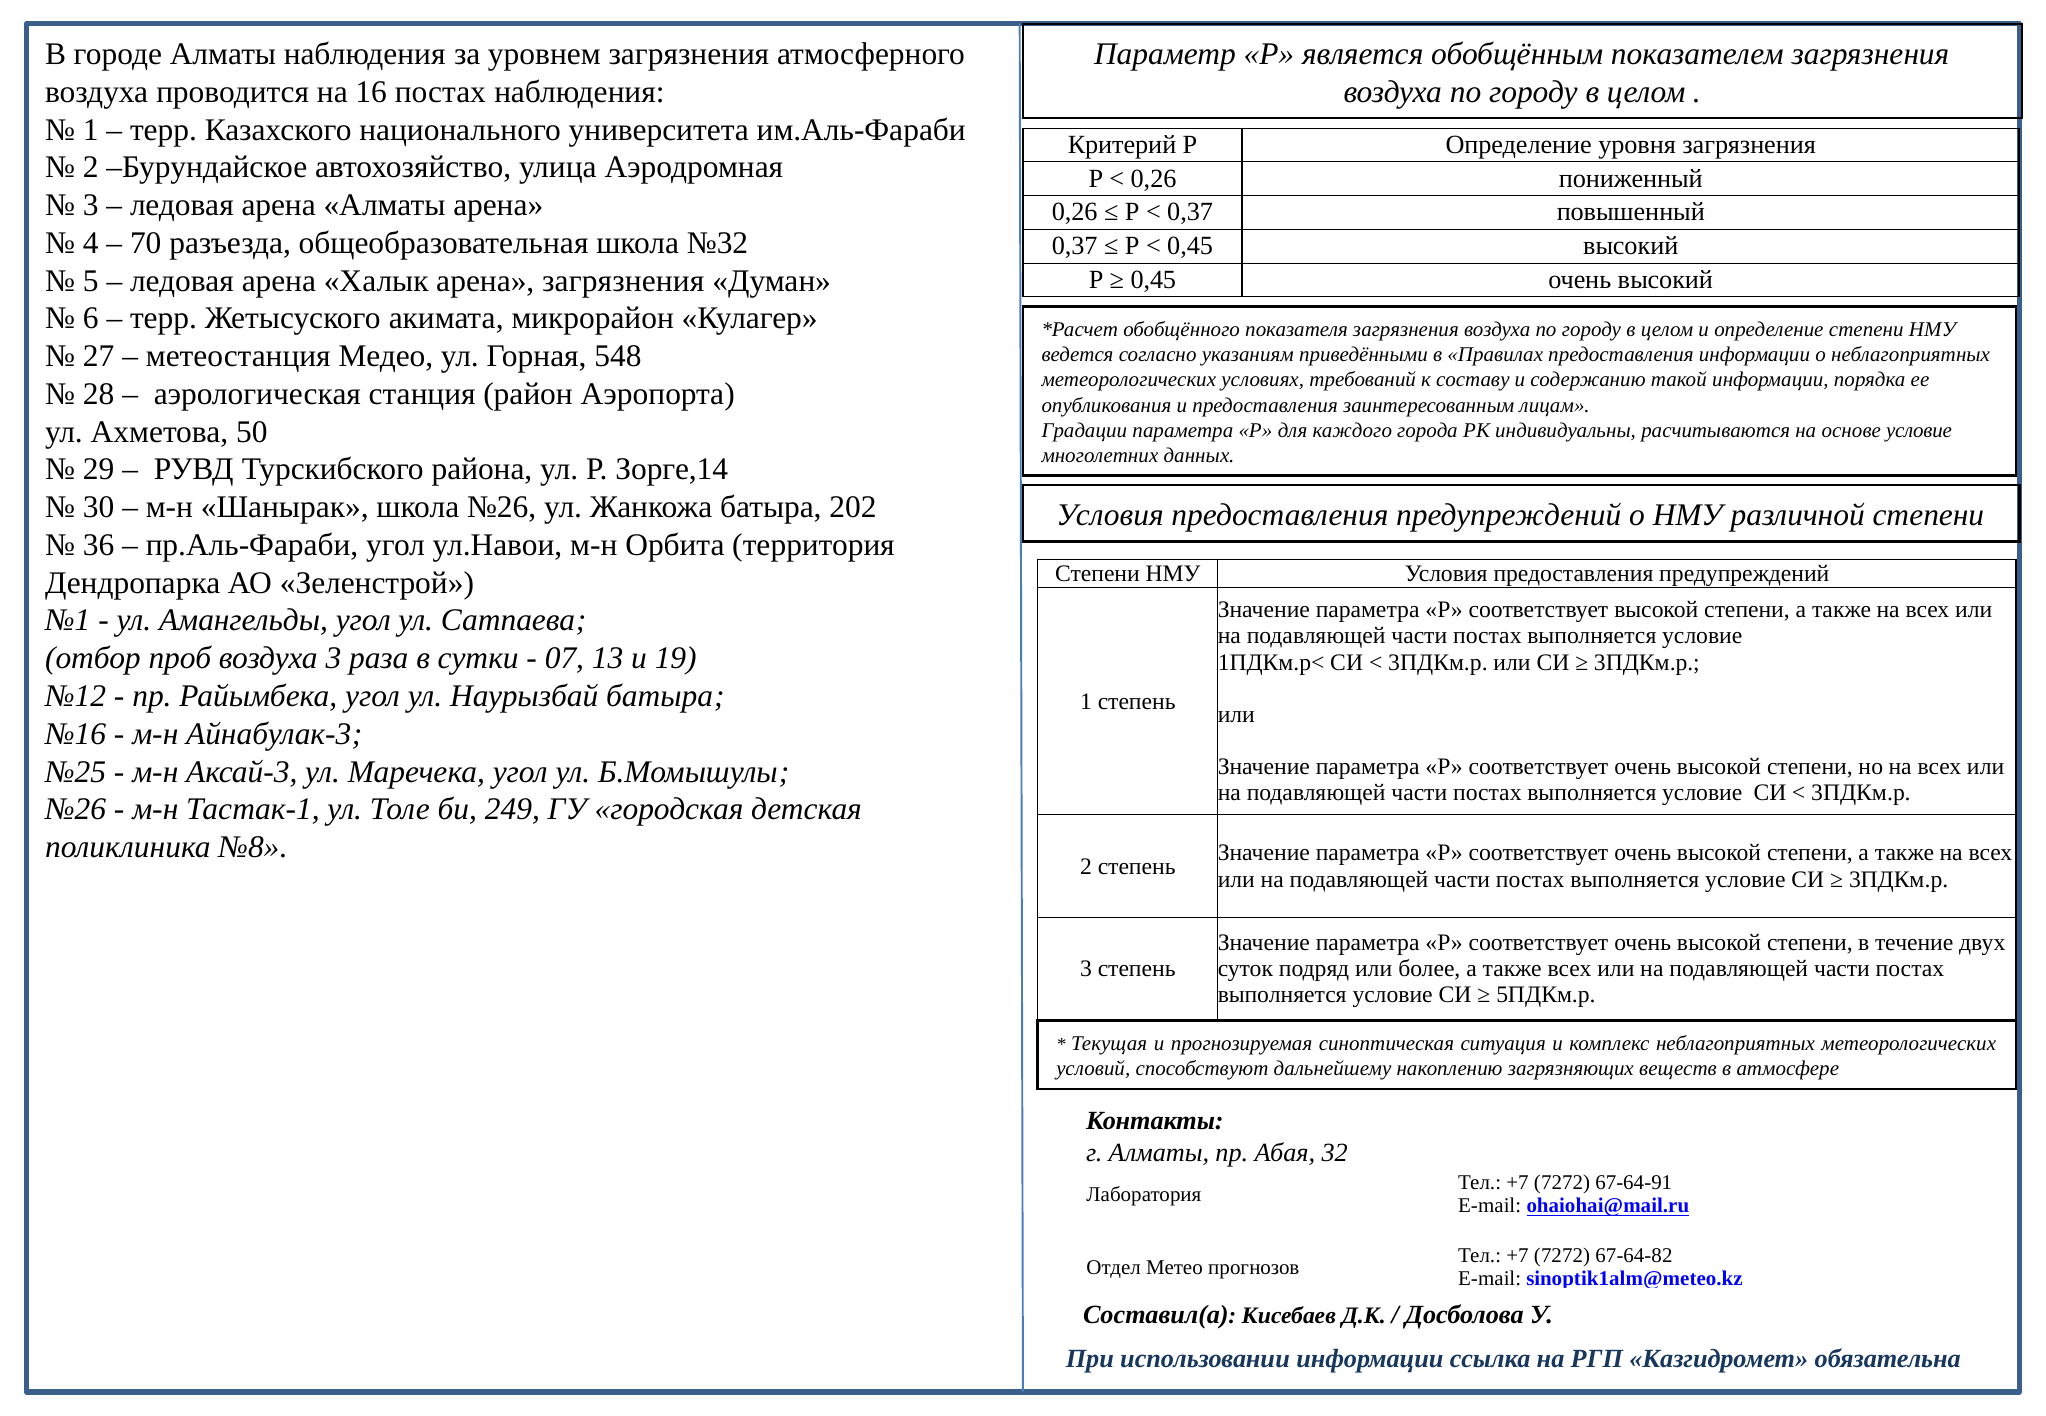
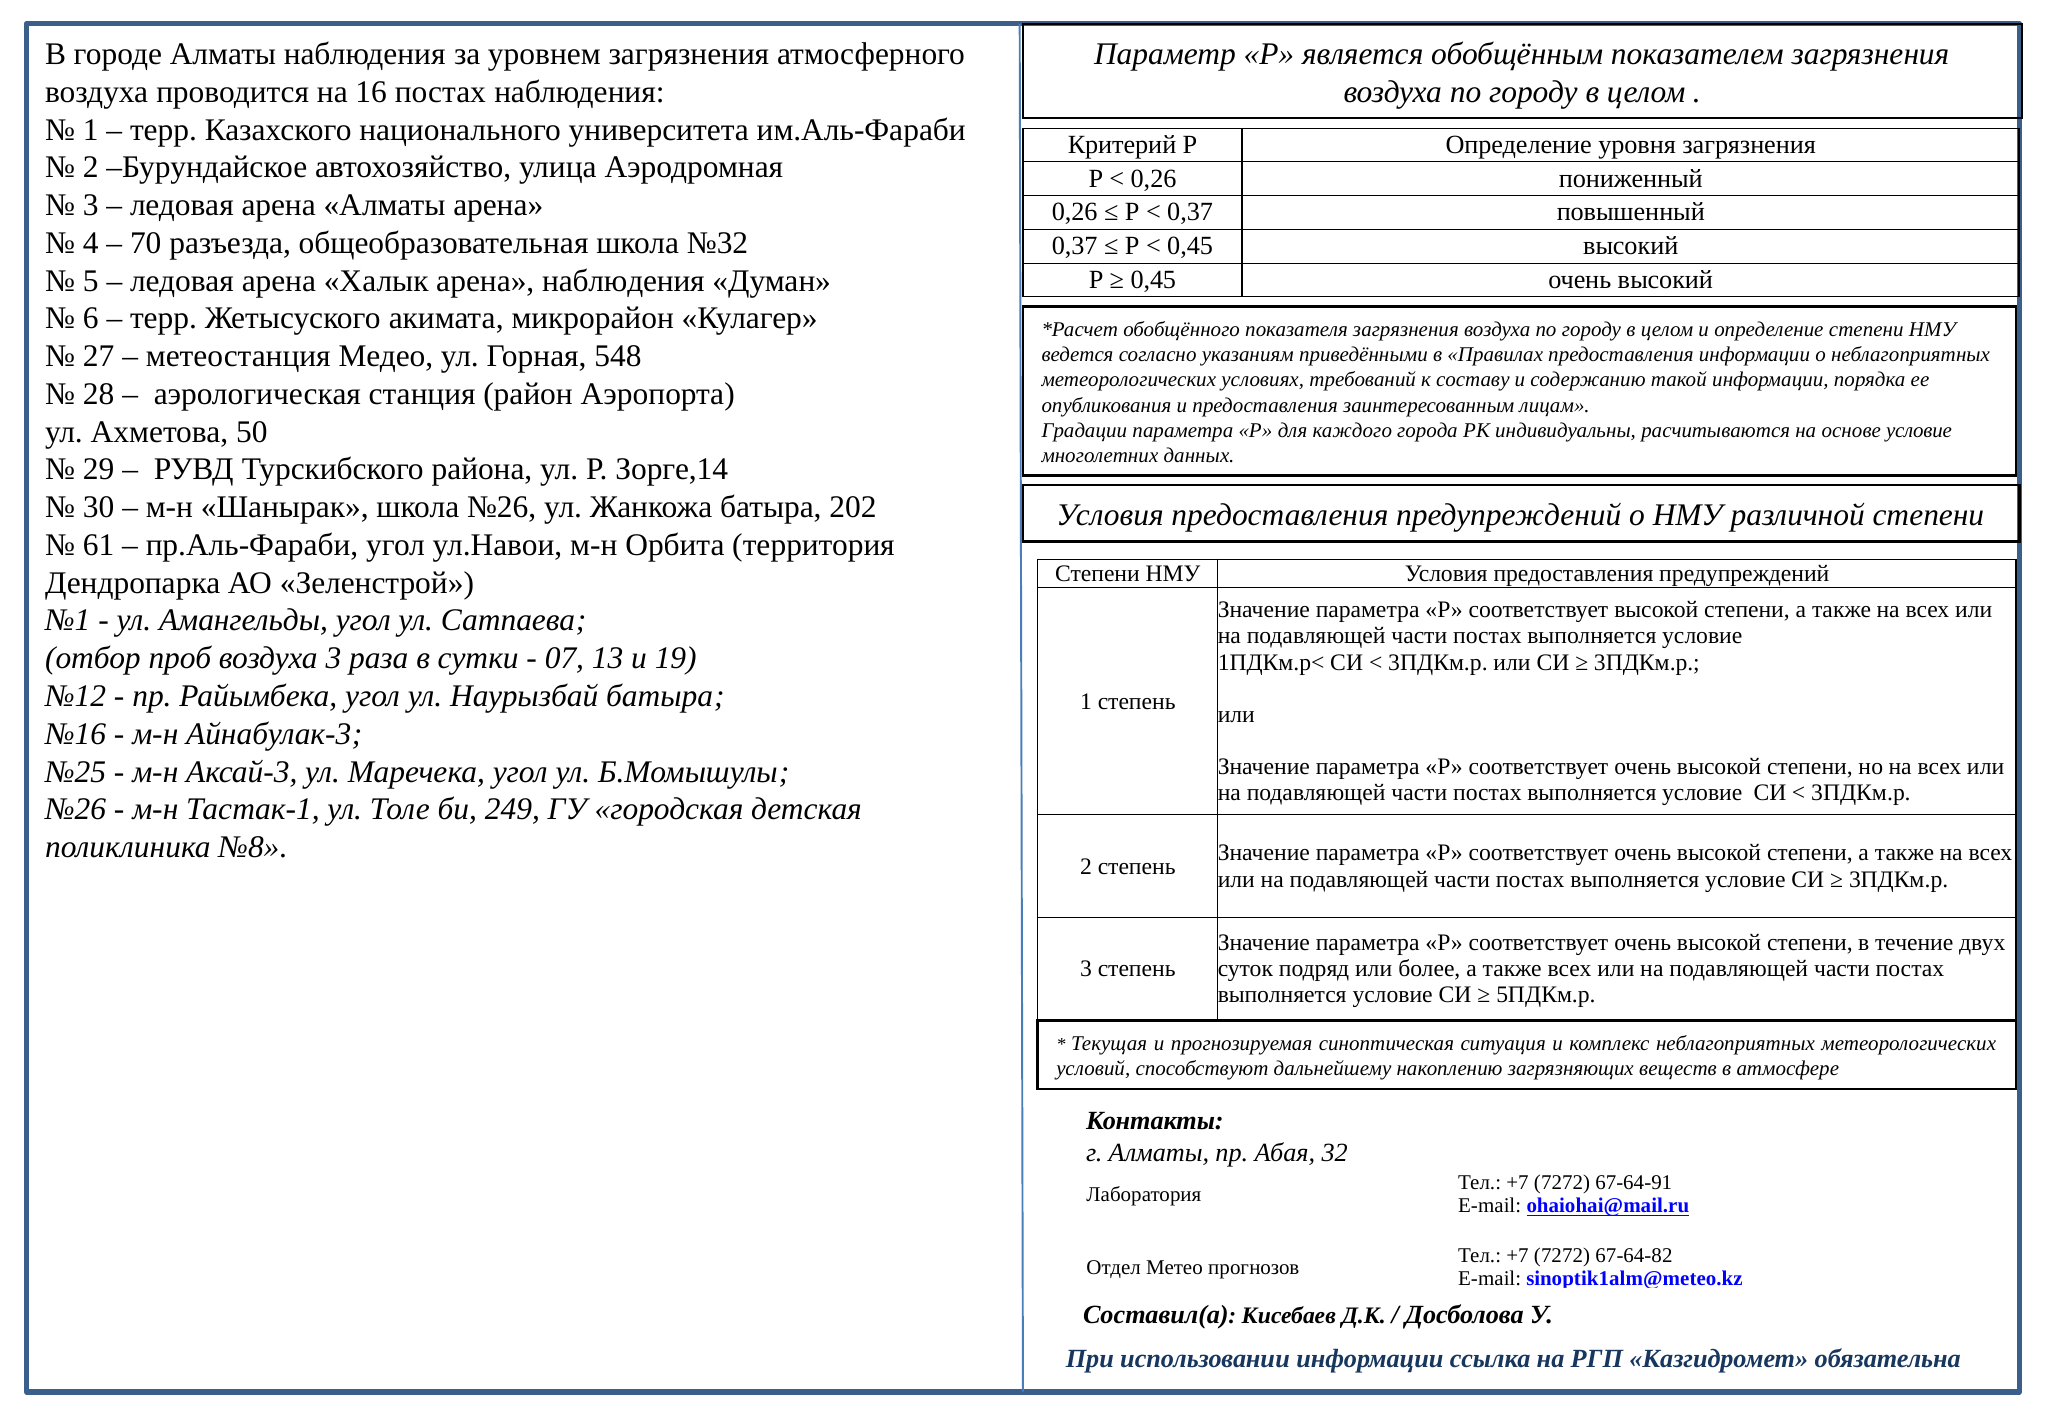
арена загрязнения: загрязнения -> наблюдения
36: 36 -> 61
